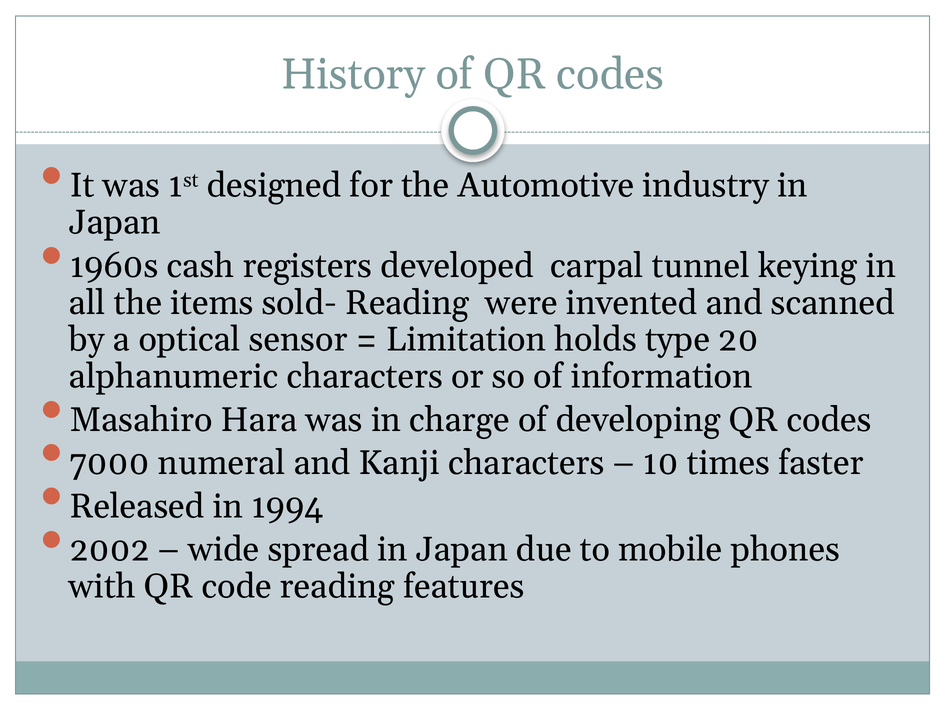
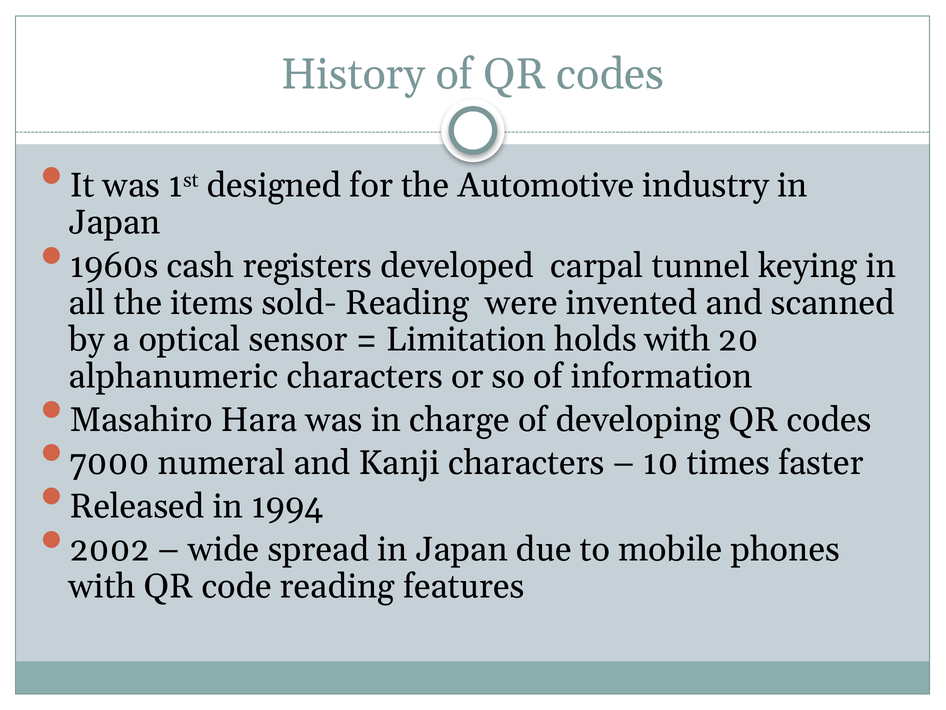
holds type: type -> with
